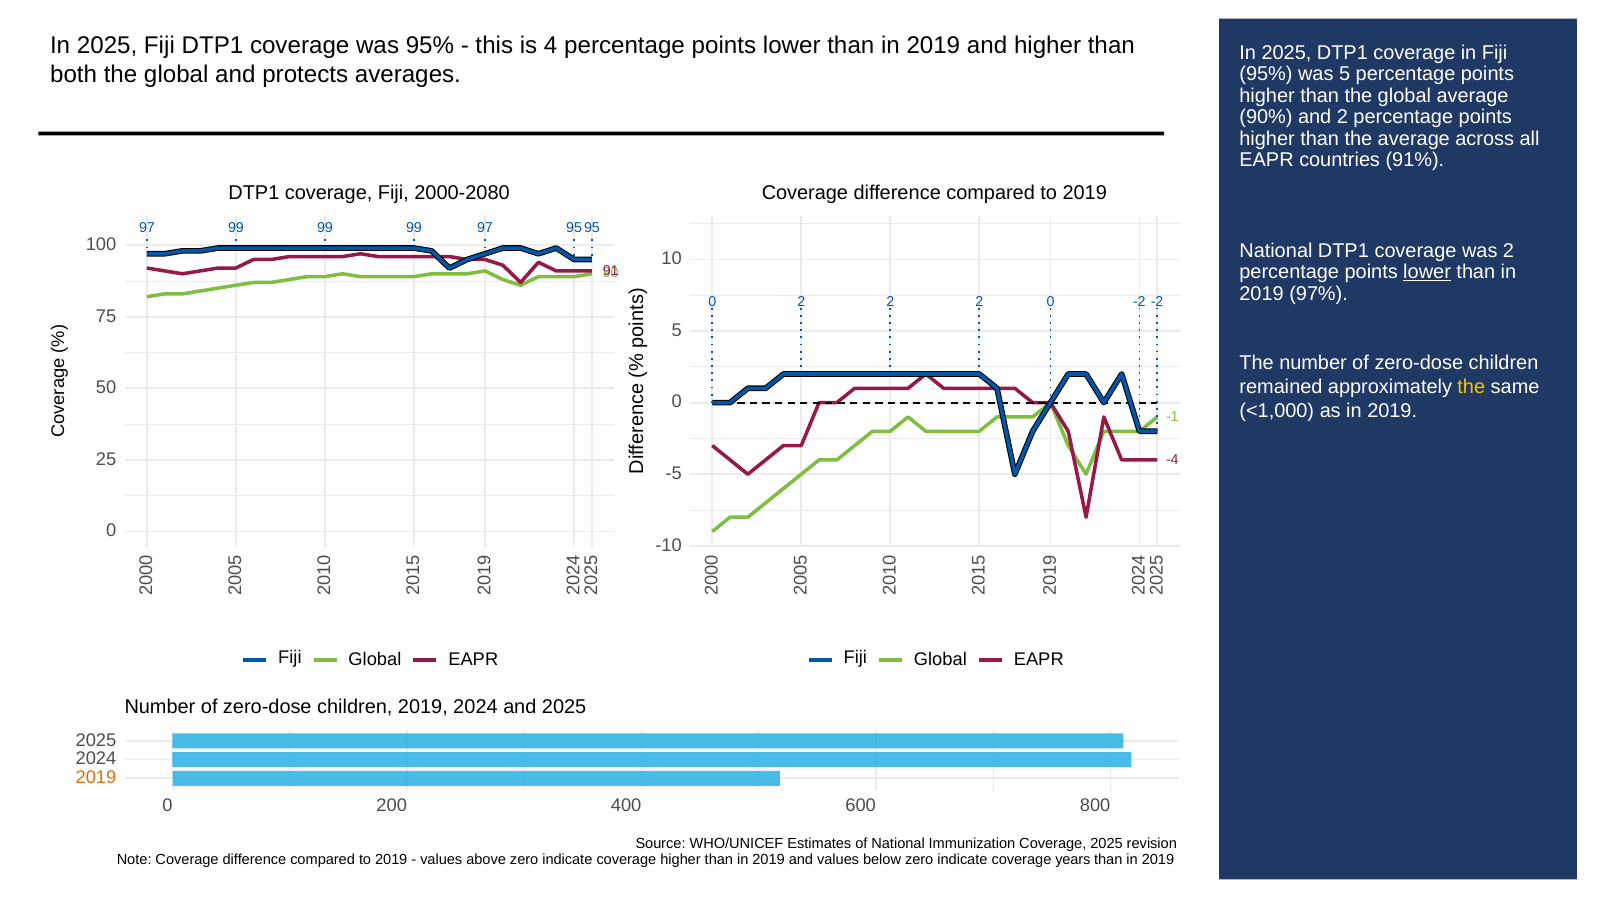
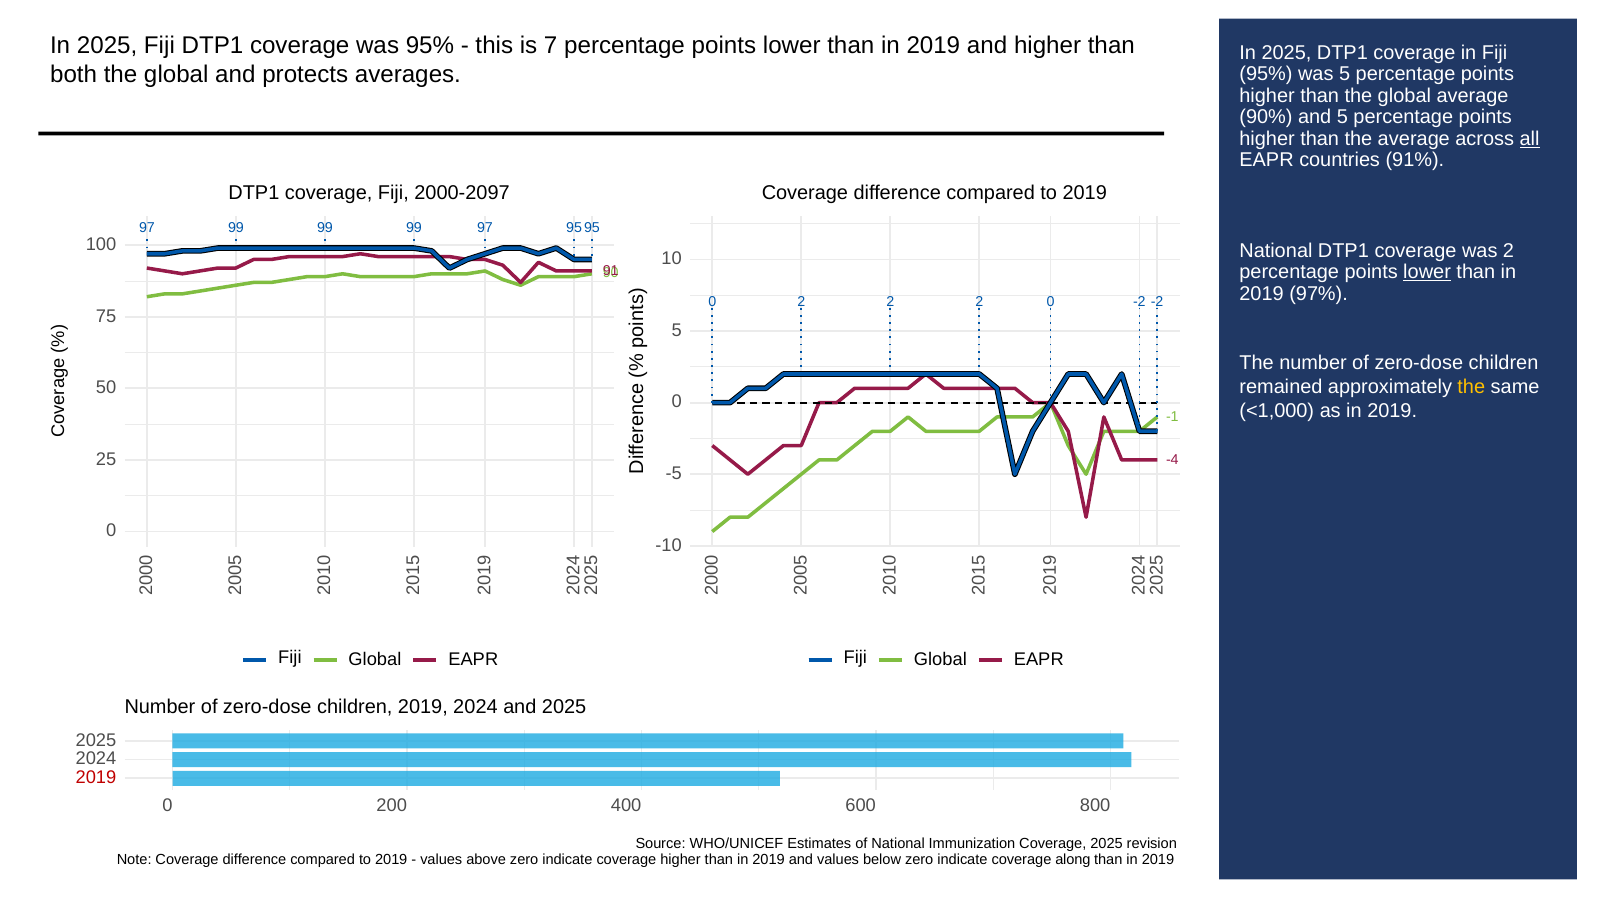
is 4: 4 -> 7
and 2: 2 -> 5
all underline: none -> present
2000-2080: 2000-2080 -> 2000-2097
2019 at (96, 778) colour: orange -> red
years: years -> along
